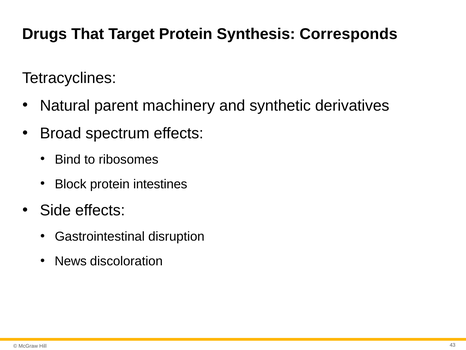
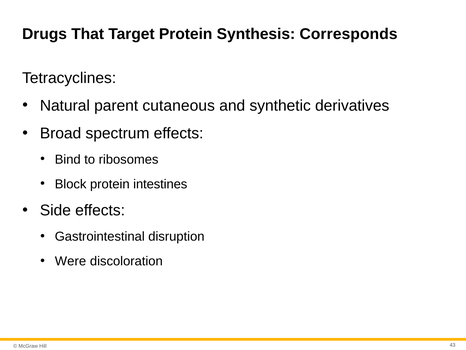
machinery: machinery -> cutaneous
News: News -> Were
